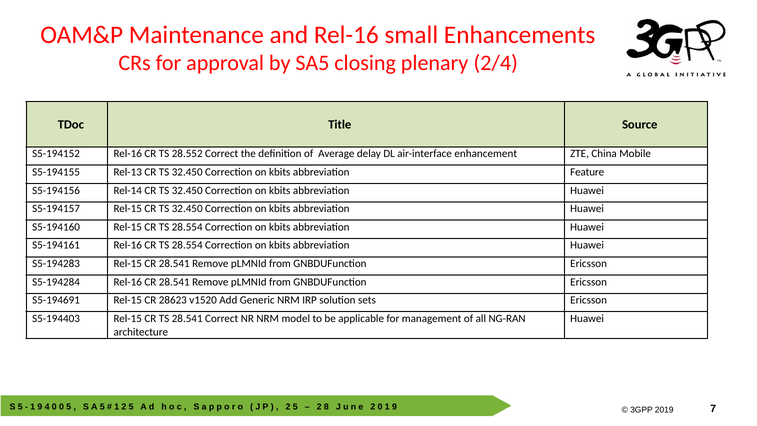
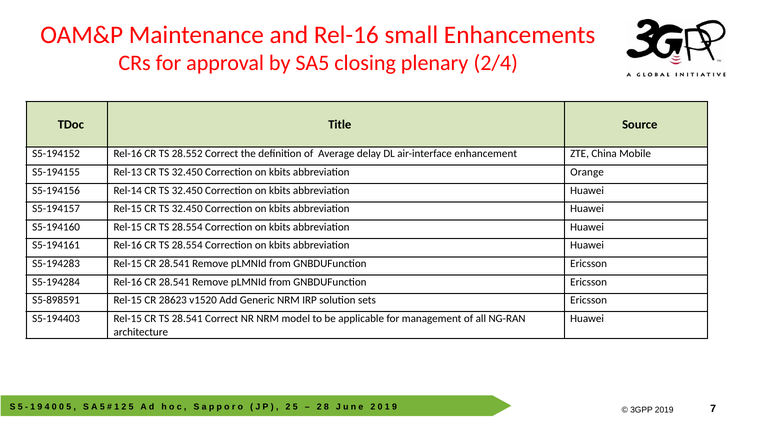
Feature: Feature -> Orange
S5-194691: S5-194691 -> S5-898591
